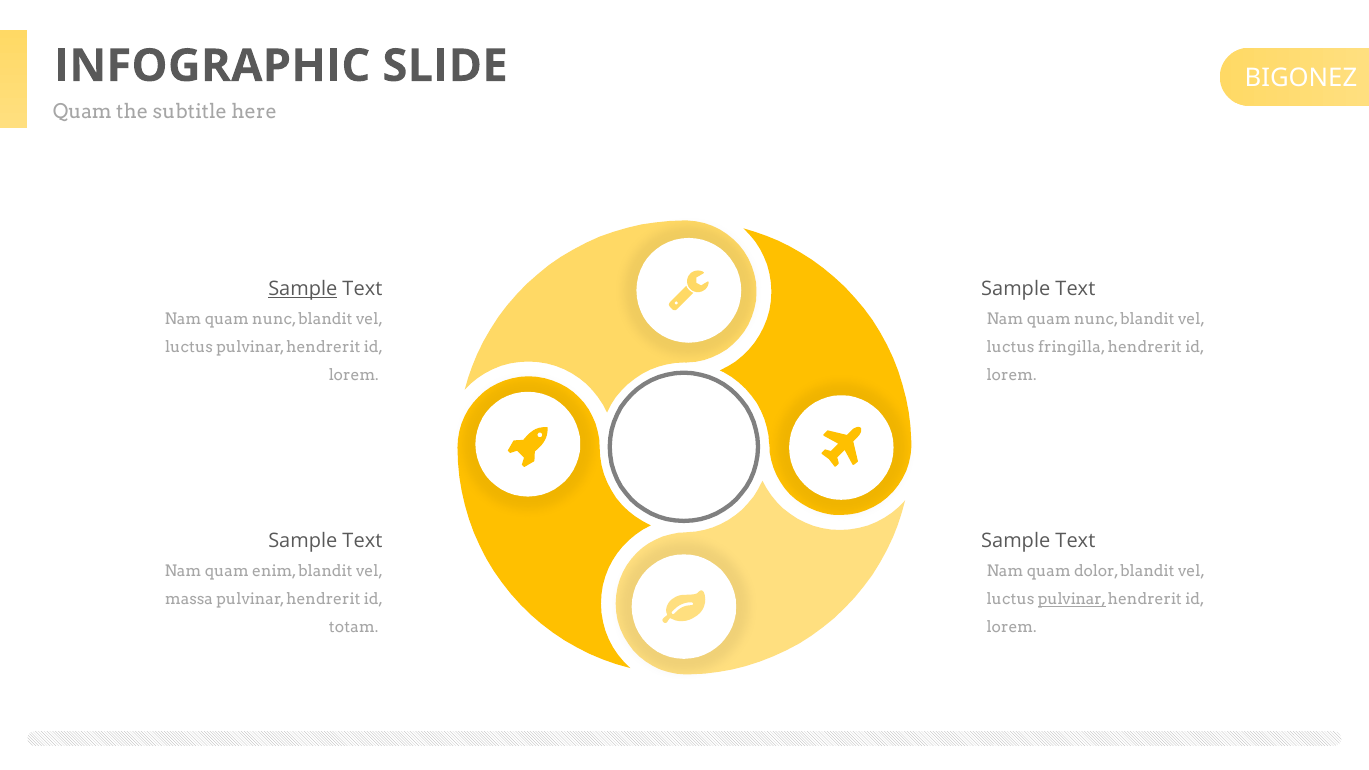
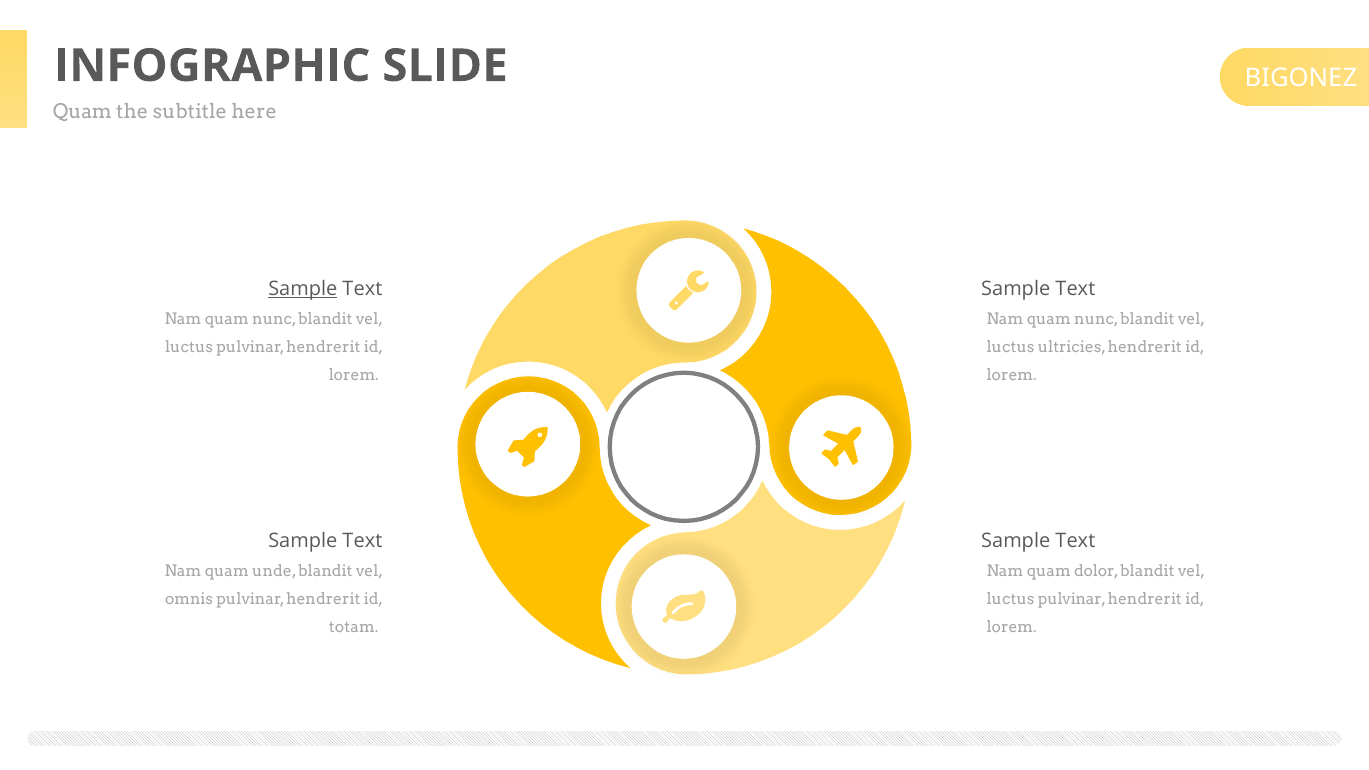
fringilla: fringilla -> ultricies
enim: enim -> unde
massa: massa -> omnis
pulvinar at (1072, 600) underline: present -> none
